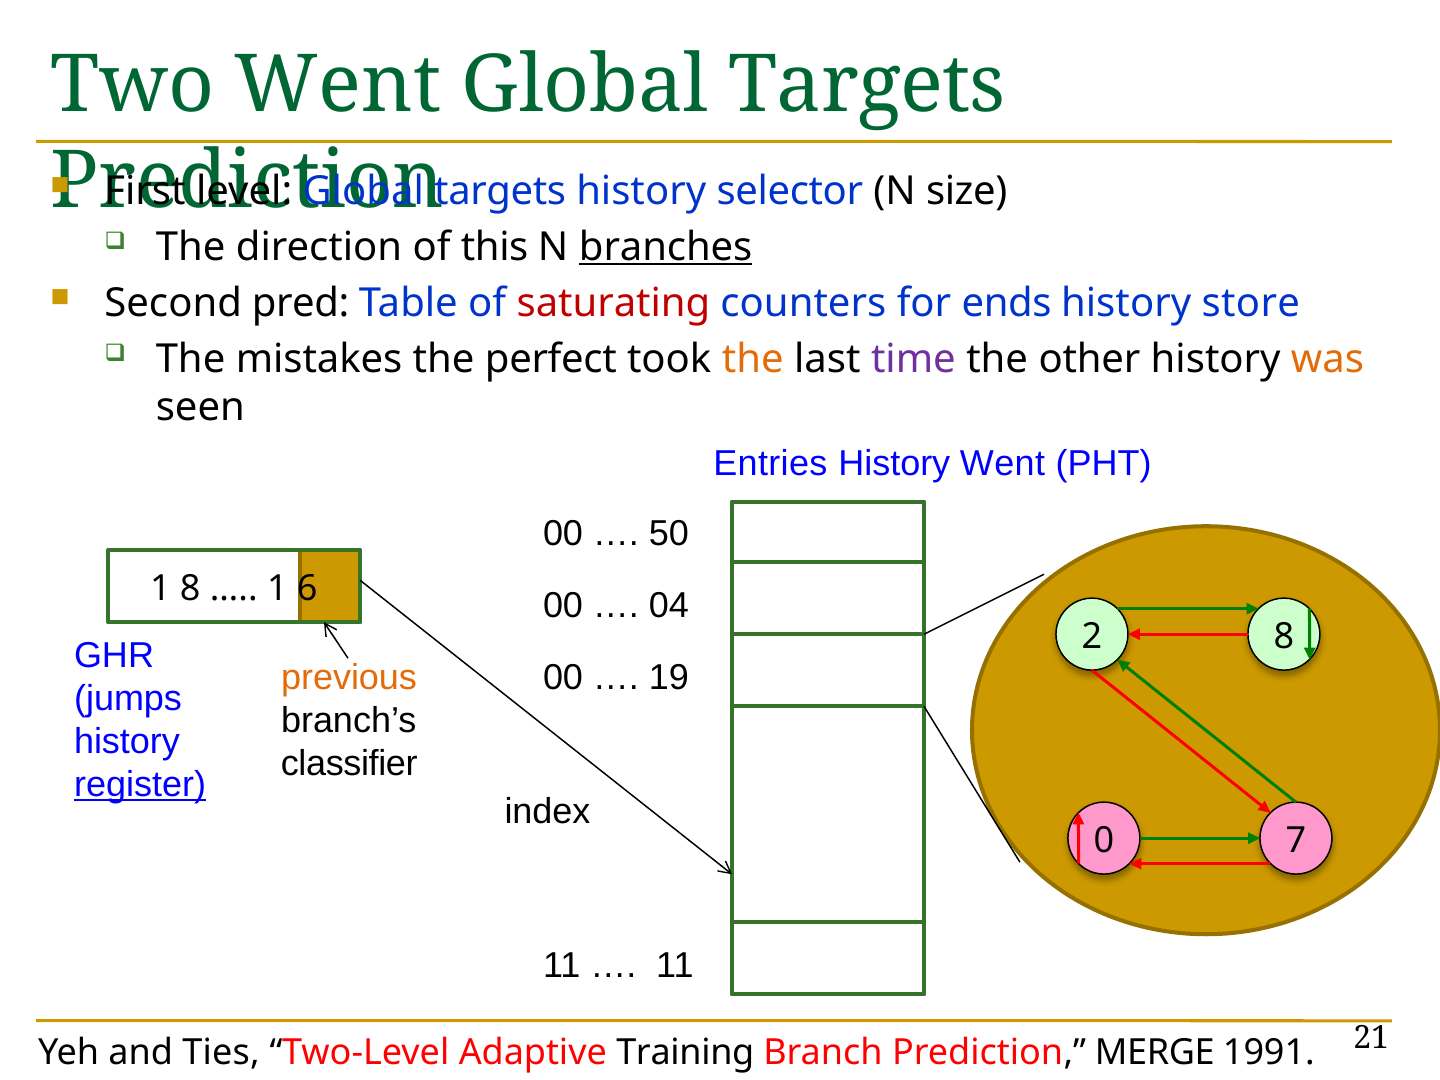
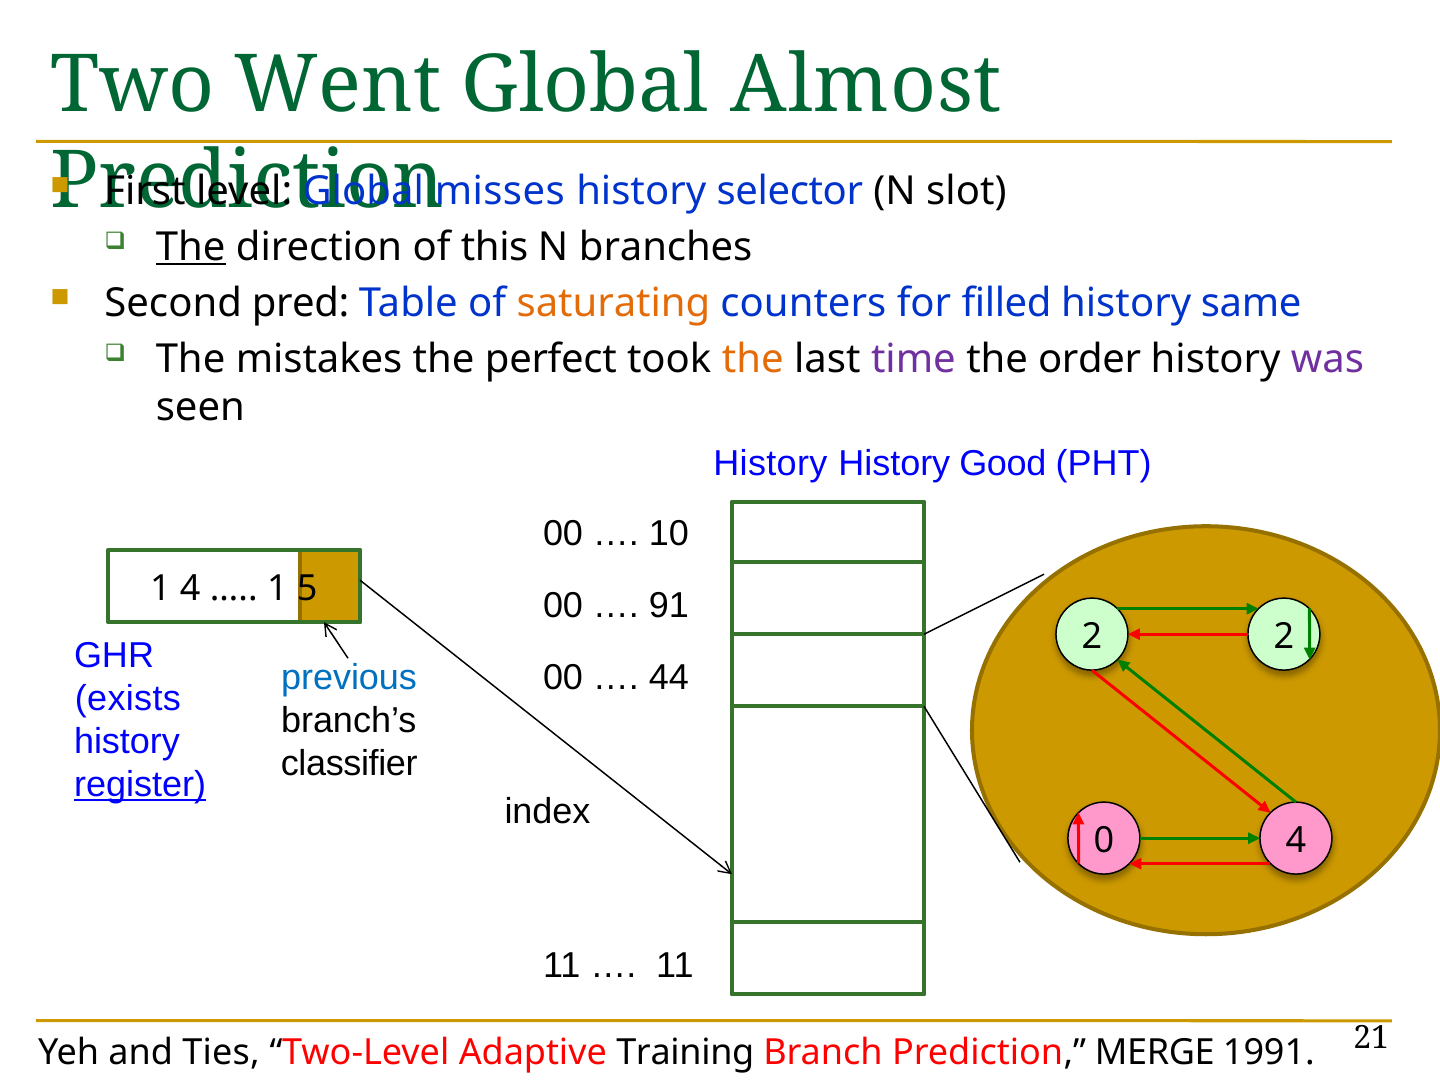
Targets at (867, 85): Targets -> Almost
targets at (500, 191): targets -> misses
size: size -> slot
The at (191, 247) underline: none -> present
branches underline: present -> none
saturating colour: red -> orange
ends: ends -> filled
store: store -> same
other: other -> order
was colour: orange -> purple
Entries at (770, 463): Entries -> History
History Went: Went -> Good
50: 50 -> 10
1 8: 8 -> 4
6: 6 -> 5
04: 04 -> 91
2 8: 8 -> 2
previous colour: orange -> blue
19: 19 -> 44
jumps: jumps -> exists
0 7: 7 -> 4
